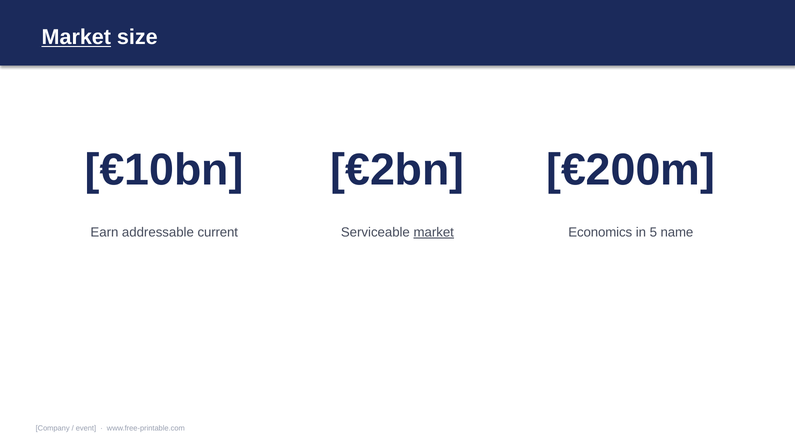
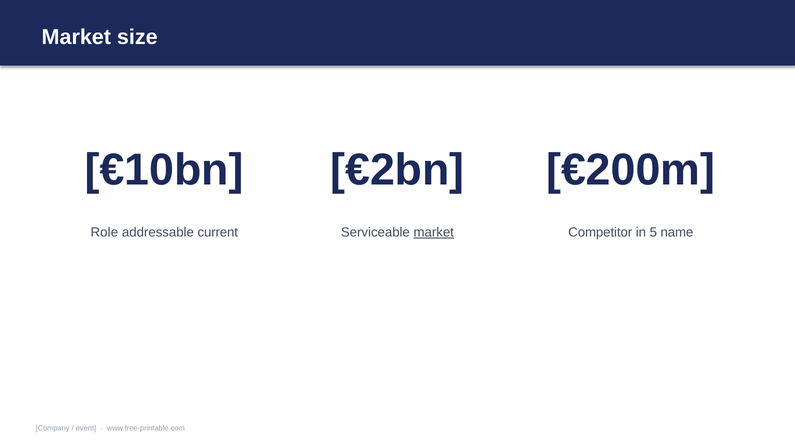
Market at (76, 37) underline: present -> none
Earn: Earn -> Role
Economics: Economics -> Competitor
